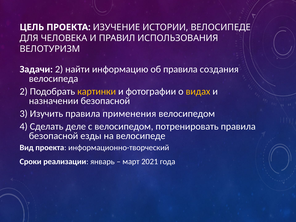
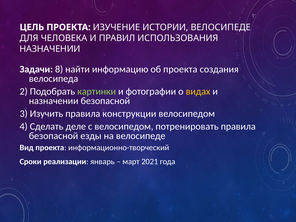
ВЕЛОТУРИЗМ at (50, 49): ВЕЛОТУРИЗМ -> НАЗНАЧЕНИИ
Задачи 2: 2 -> 8
об правила: правила -> проекта
картинки colour: yellow -> light green
применения: применения -> конструкции
